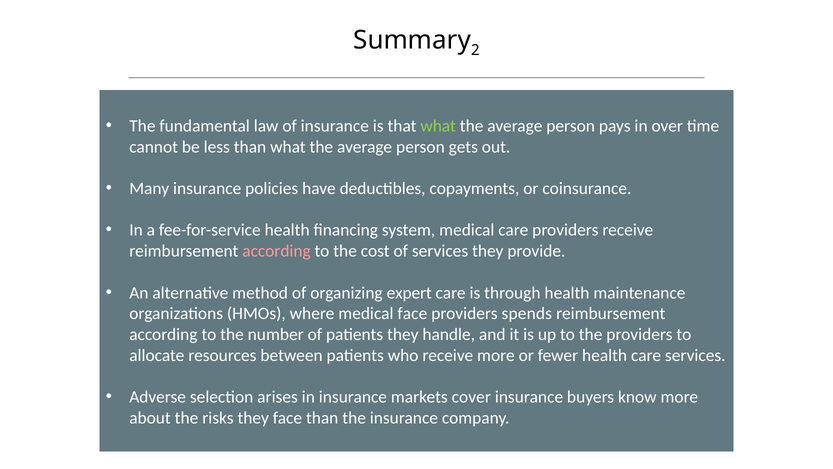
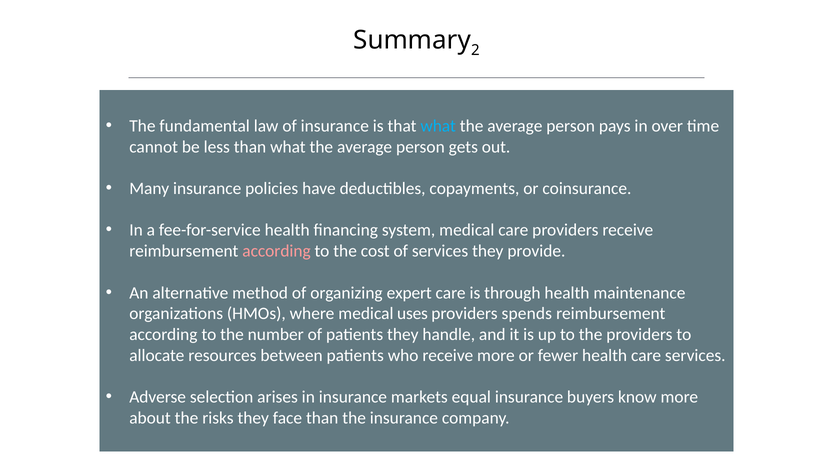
what at (438, 126) colour: light green -> light blue
medical face: face -> uses
cover: cover -> equal
